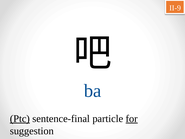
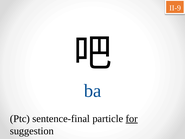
Ptc underline: present -> none
